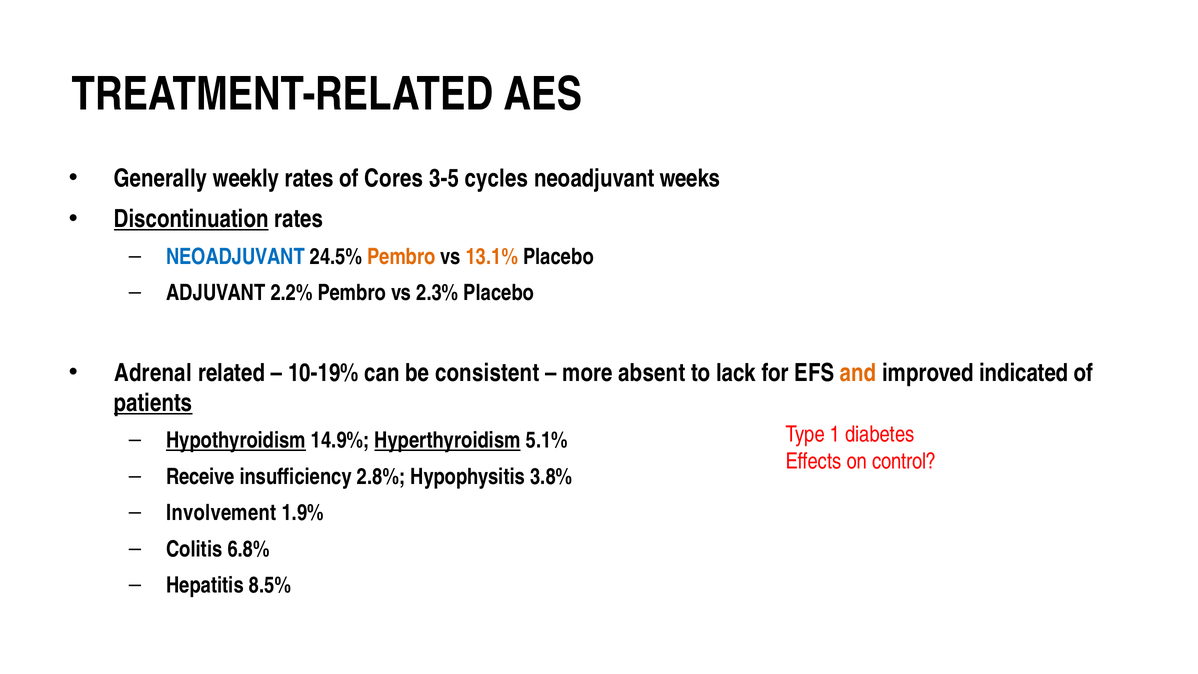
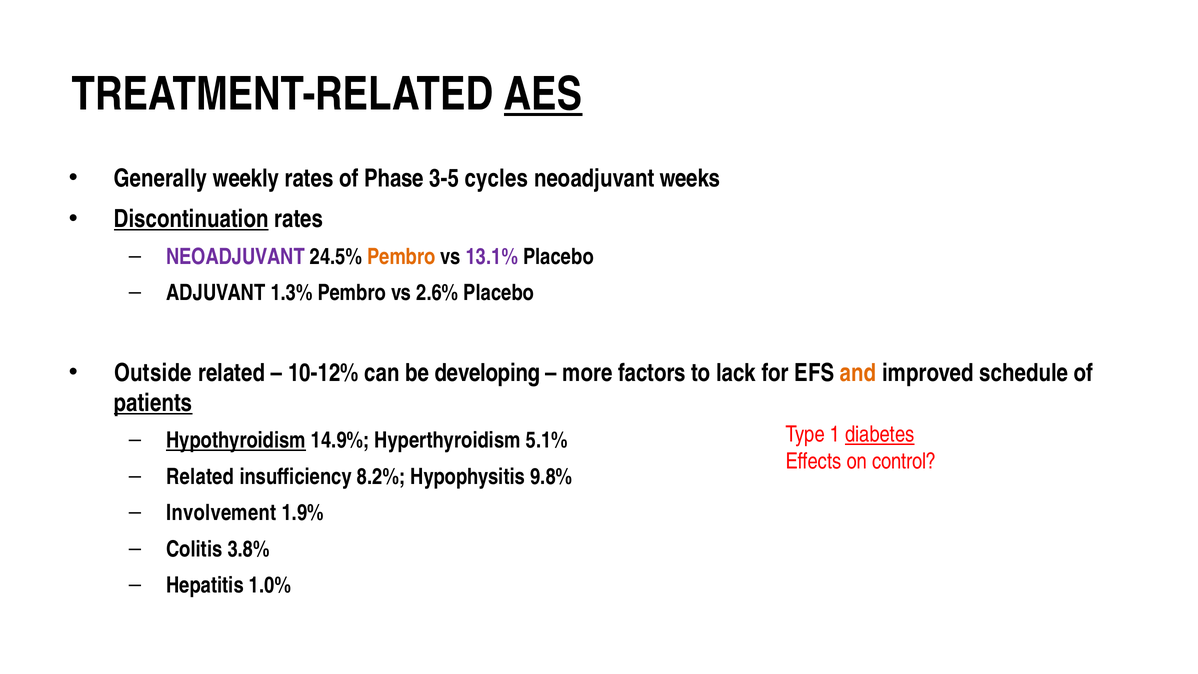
AES underline: none -> present
Cores: Cores -> Phase
NEOADJUVANT at (236, 257) colour: blue -> purple
13.1% colour: orange -> purple
2.2%: 2.2% -> 1.3%
2.3%: 2.3% -> 2.6%
Adrenal: Adrenal -> Outside
10-19%: 10-19% -> 10-12%
consistent: consistent -> developing
absent: absent -> factors
indicated: indicated -> schedule
diabetes underline: none -> present
Hyperthyroidism underline: present -> none
Receive at (200, 477): Receive -> Related
2.8%: 2.8% -> 8.2%
3.8%: 3.8% -> 9.8%
6.8%: 6.8% -> 3.8%
8.5%: 8.5% -> 1.0%
